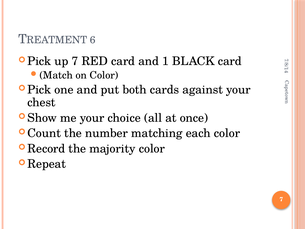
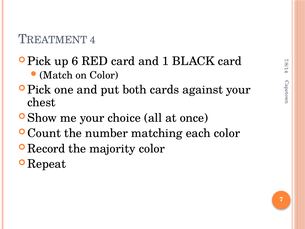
6 at (93, 40): 6 -> 4
up 7: 7 -> 6
